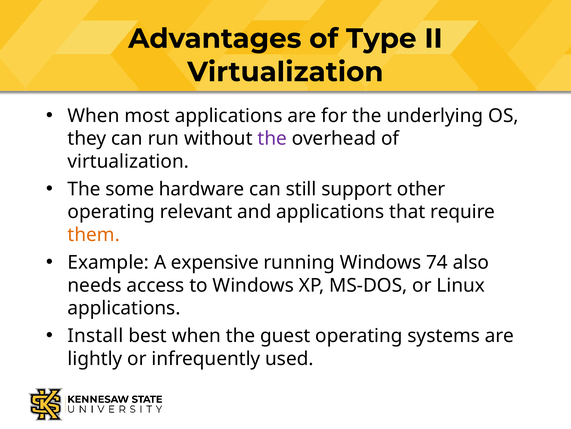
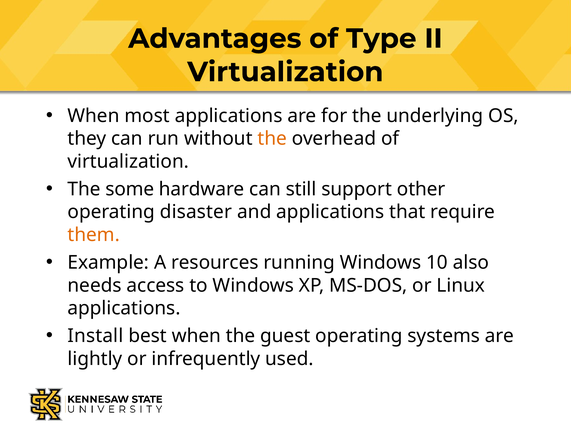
the at (272, 138) colour: purple -> orange
relevant: relevant -> disaster
expensive: expensive -> resources
74: 74 -> 10
